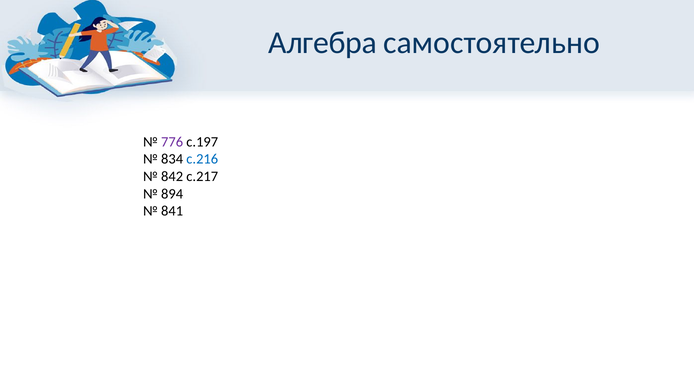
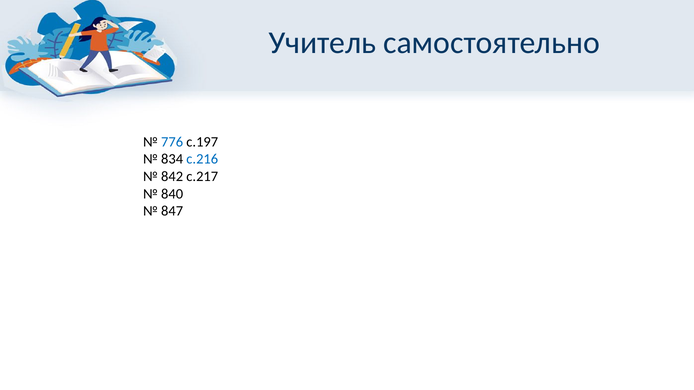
Алгебра: Алгебра -> Учитель
776 colour: purple -> blue
894: 894 -> 840
841: 841 -> 847
